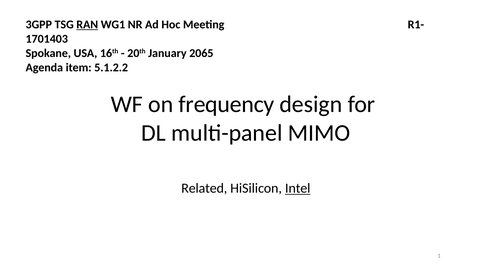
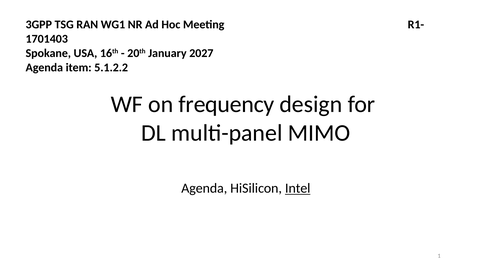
RAN underline: present -> none
2065: 2065 -> 2027
Related at (204, 189): Related -> Agenda
